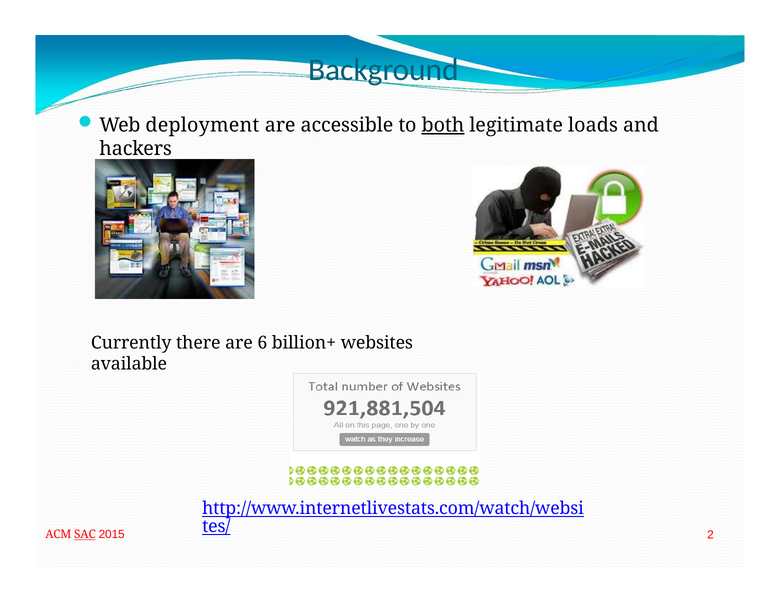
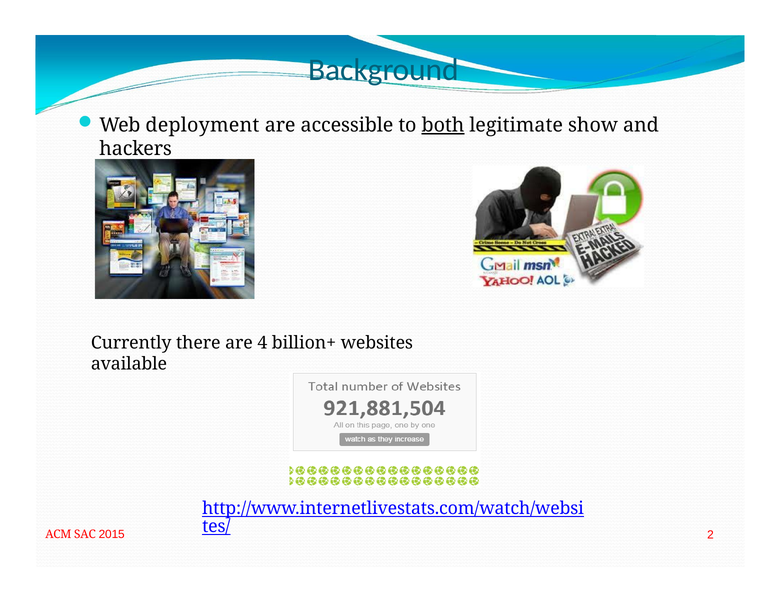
loads: loads -> show
6: 6 -> 4
SAC underline: present -> none
